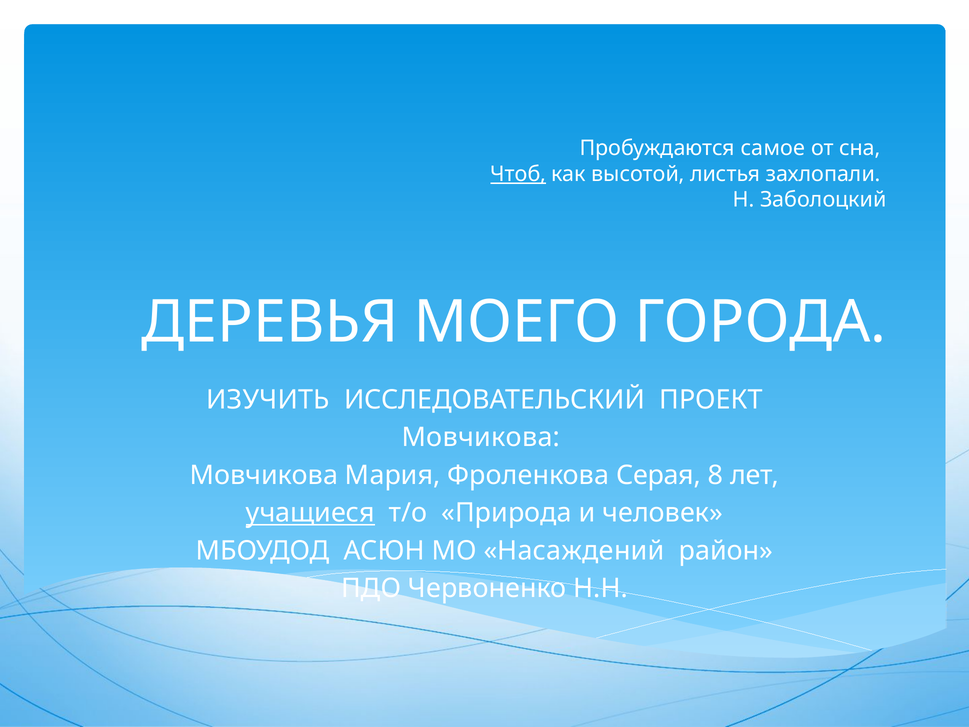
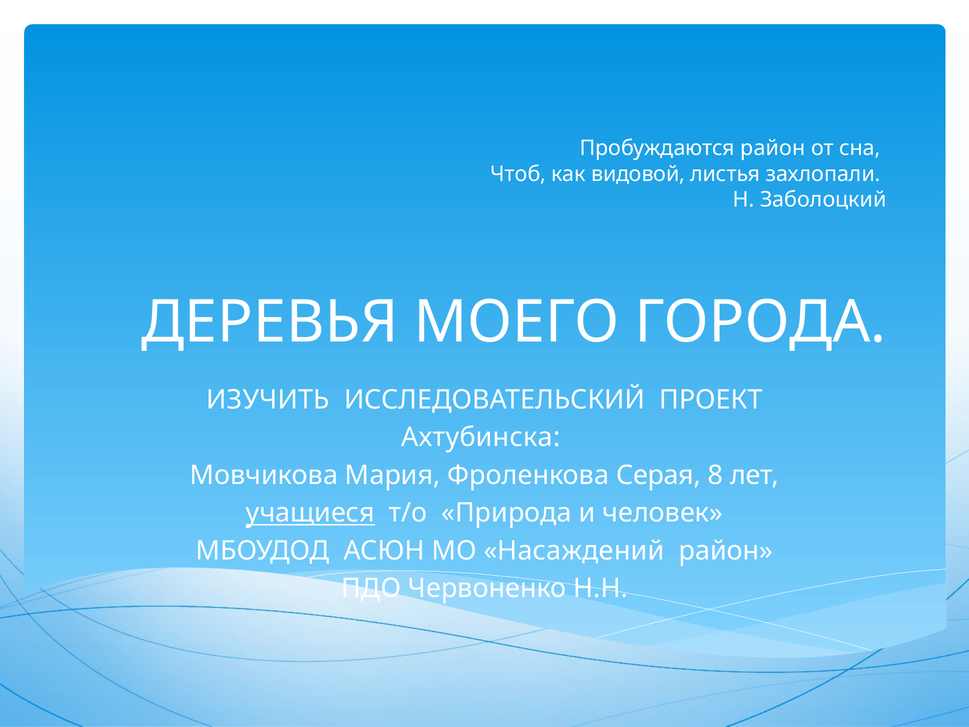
Пробуждаются самое: самое -> район
Чтоб underline: present -> none
высотой: высотой -> видовой
Мовчикова at (481, 437): Мовчикова -> Ахтубинска
